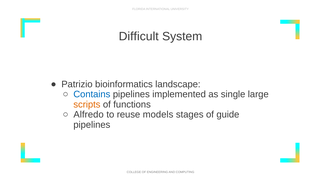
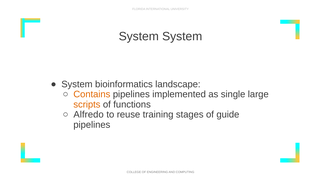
Difficult at (139, 36): Difficult -> System
Patrizio at (77, 84): Patrizio -> System
Contains colour: blue -> orange
models: models -> training
